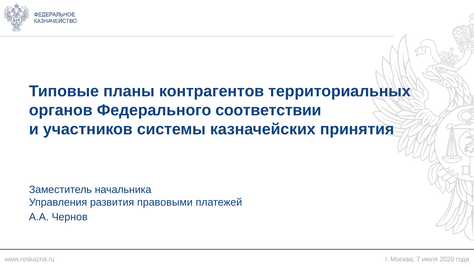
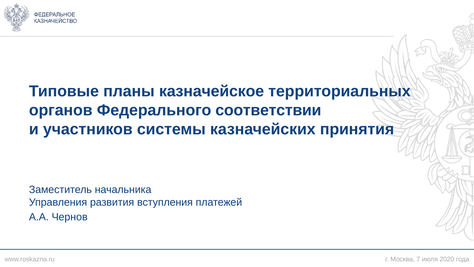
контрагентов: контрагентов -> казначейское
правовыми: правовыми -> вступления
